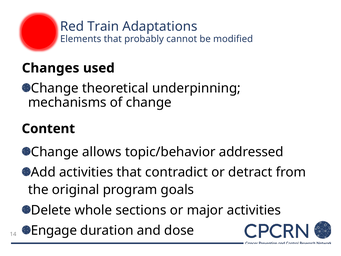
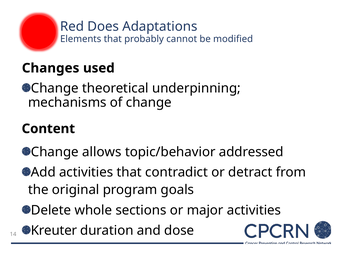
Train: Train -> Does
Engage: Engage -> Kreuter
